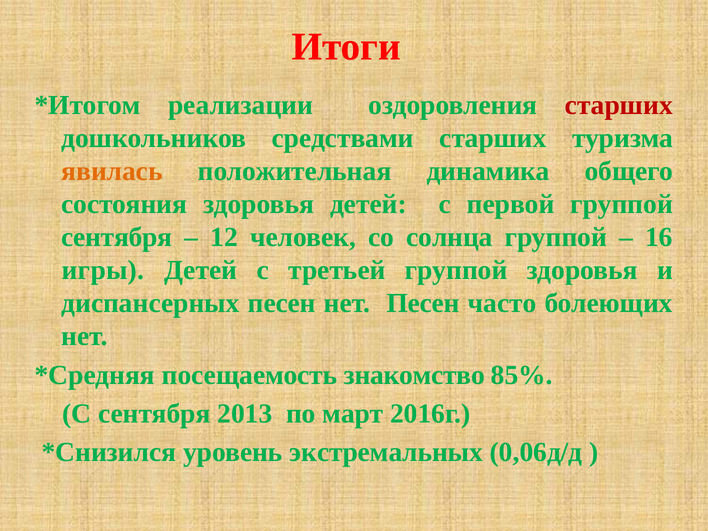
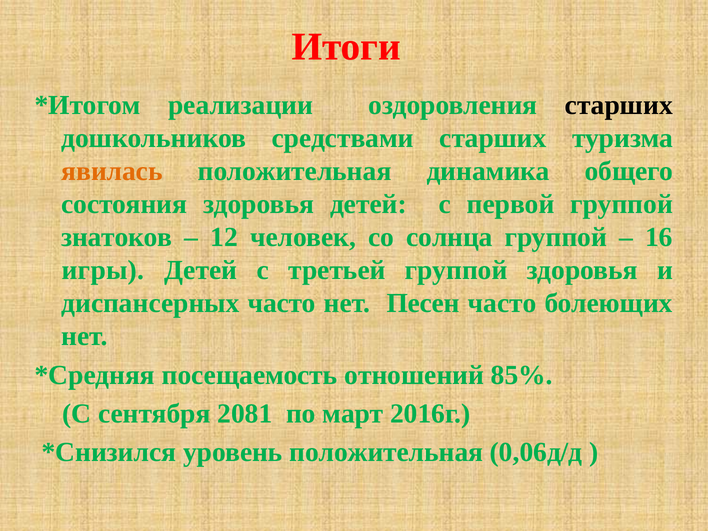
старших at (619, 105) colour: red -> black
сентября at (117, 237): сентября -> знатоков
диспансерных песен: песен -> часто
знакомство: знакомство -> отношений
2013: 2013 -> 2081
уровень экстремальных: экстремальных -> положительная
